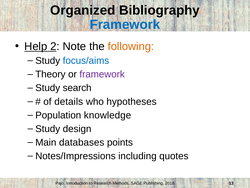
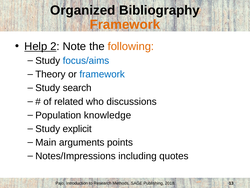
Framework at (125, 24) colour: blue -> orange
framework at (102, 74) colour: purple -> blue
details: details -> related
hypotheses: hypotheses -> discussions
design: design -> explicit
databases: databases -> arguments
